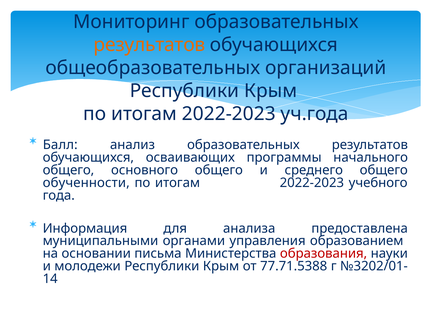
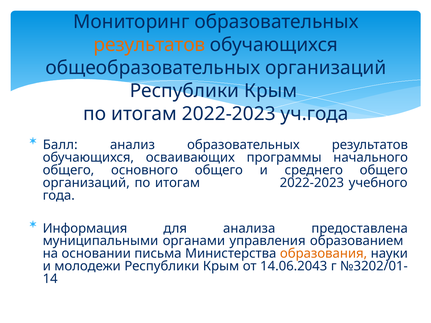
обученности at (86, 183): обученности -> организаций
образования colour: red -> orange
77.71.5388: 77.71.5388 -> 14.06.2043
